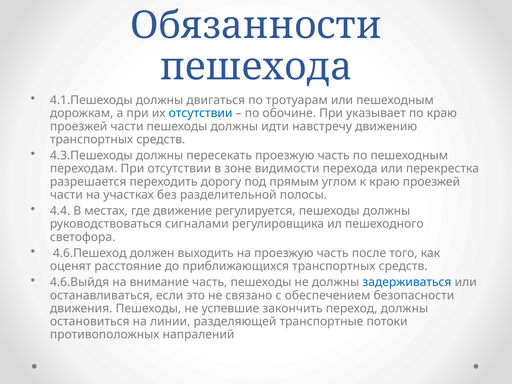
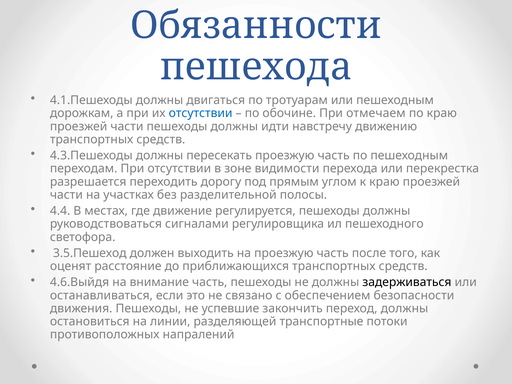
указывает: указывает -> отмечаем
4.6.Пешеход: 4.6.Пешеход -> 3.5.Пешеход
задерживаться colour: blue -> black
